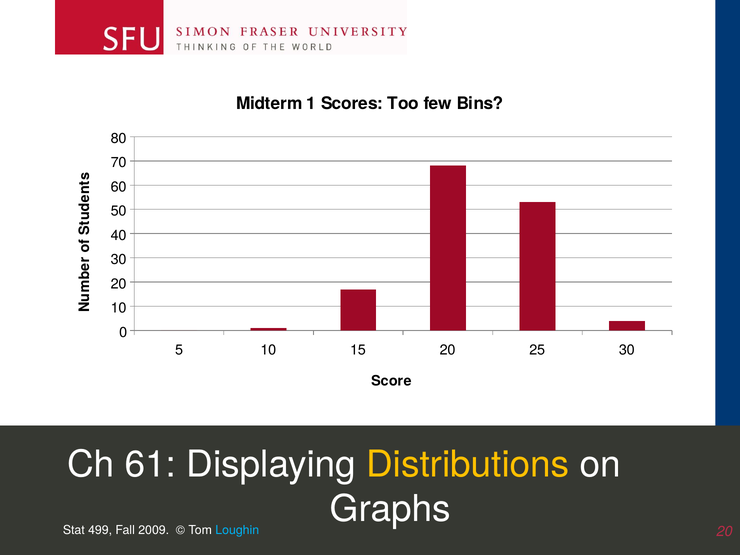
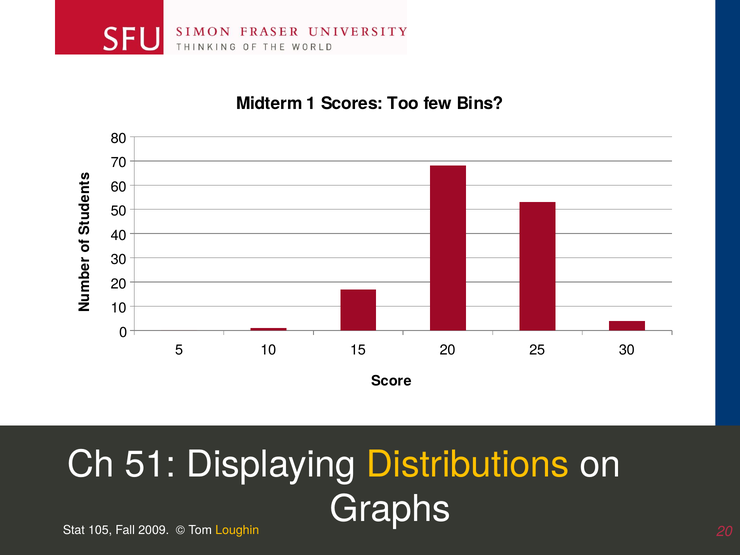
61: 61 -> 51
499: 499 -> 105
Loughin colour: light blue -> yellow
